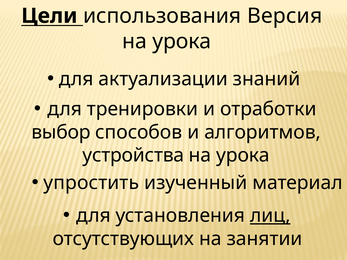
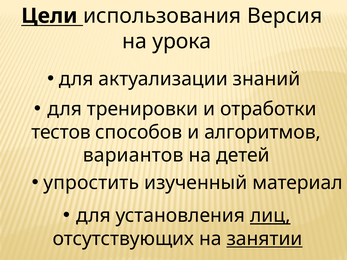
выбор: выбор -> тестов
устройства: устройства -> вариантов
урока at (243, 155): урока -> детей
занятии underline: none -> present
